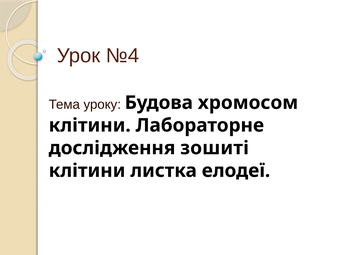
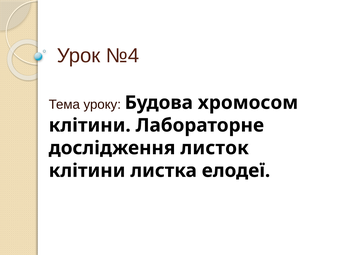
зошиті: зошиті -> листок
